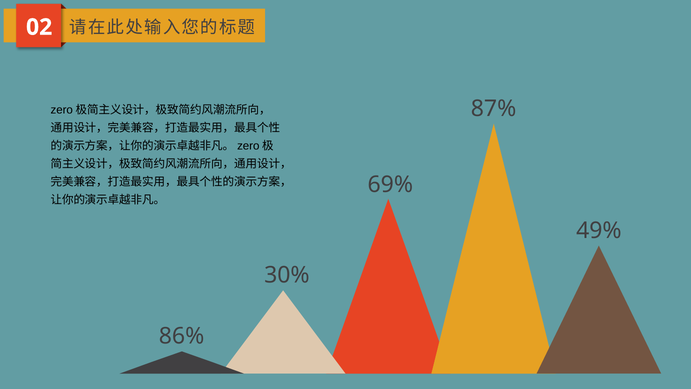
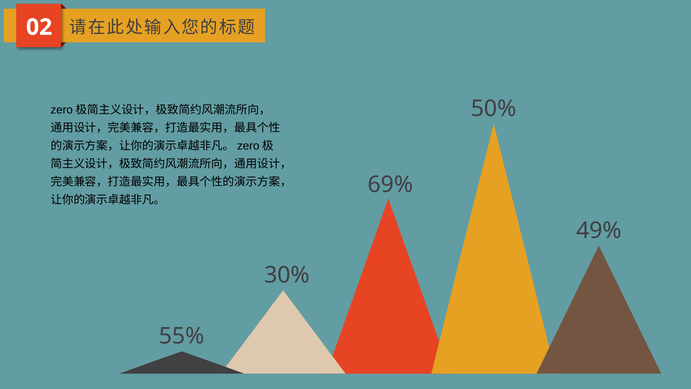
87%: 87% -> 50%
86%: 86% -> 55%
